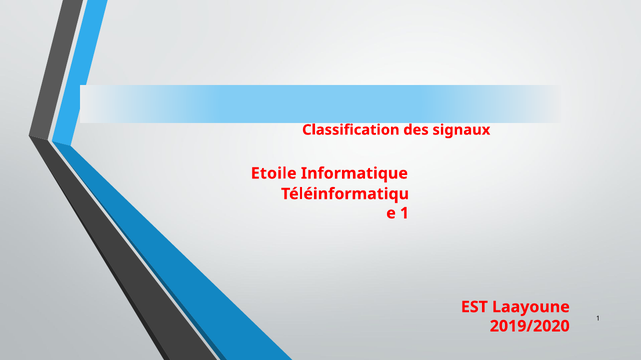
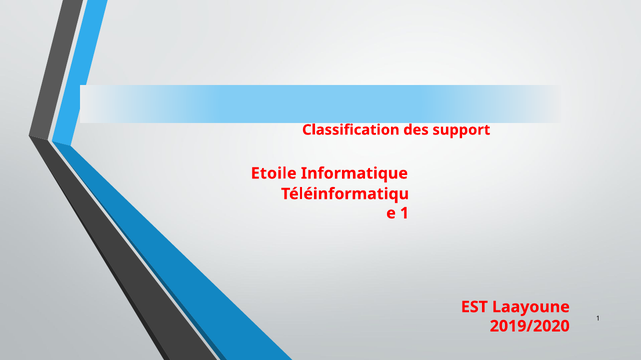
signaux: signaux -> support
